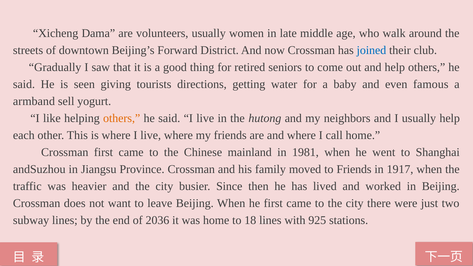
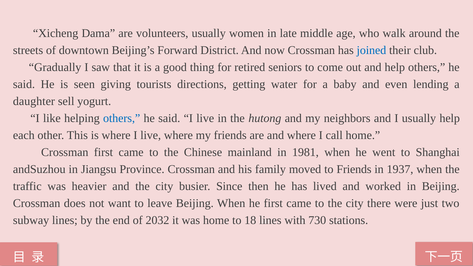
famous: famous -> lending
armband: armband -> daughter
others at (122, 118) colour: orange -> blue
1917: 1917 -> 1937
2036: 2036 -> 2032
925: 925 -> 730
